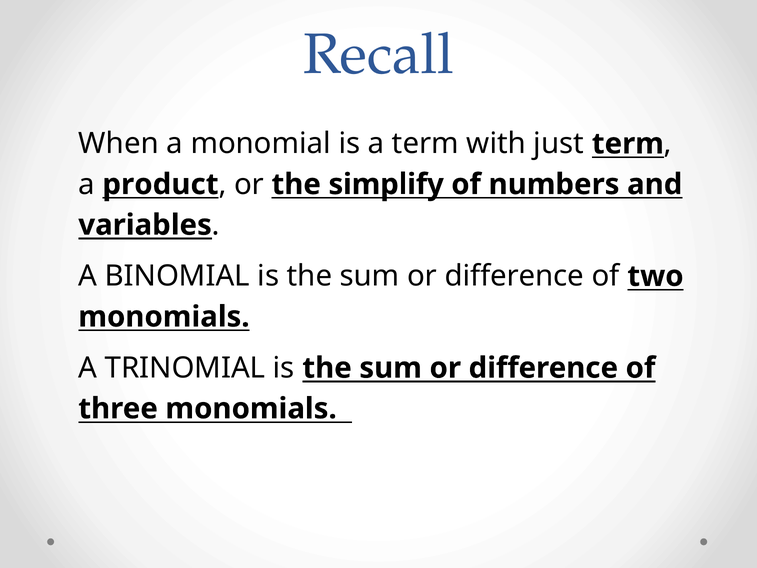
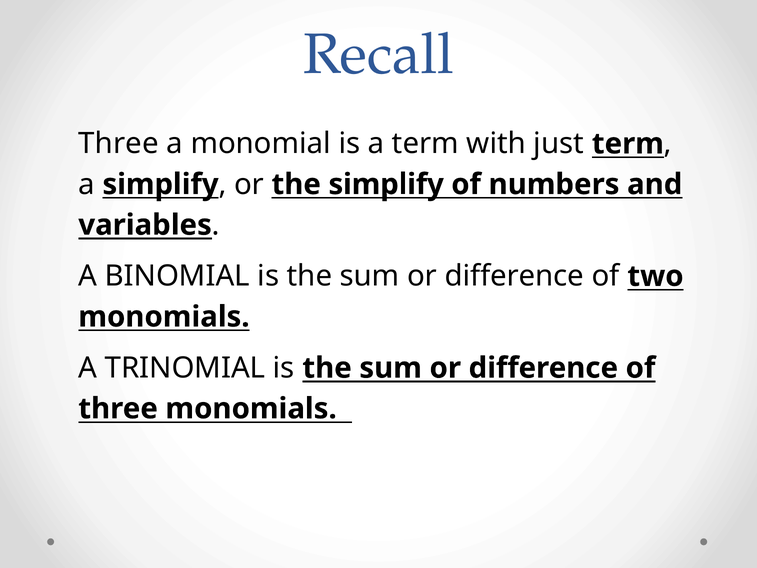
When at (119, 144): When -> Three
a product: product -> simplify
